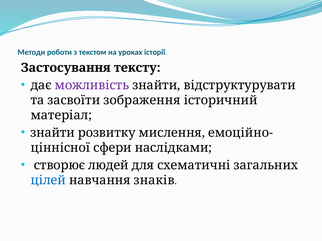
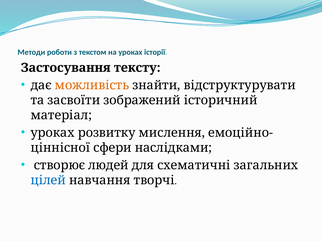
можливість colour: purple -> orange
зображення: зображення -> зображений
знайти at (53, 133): знайти -> уроках
знаків: знаків -> творчі
